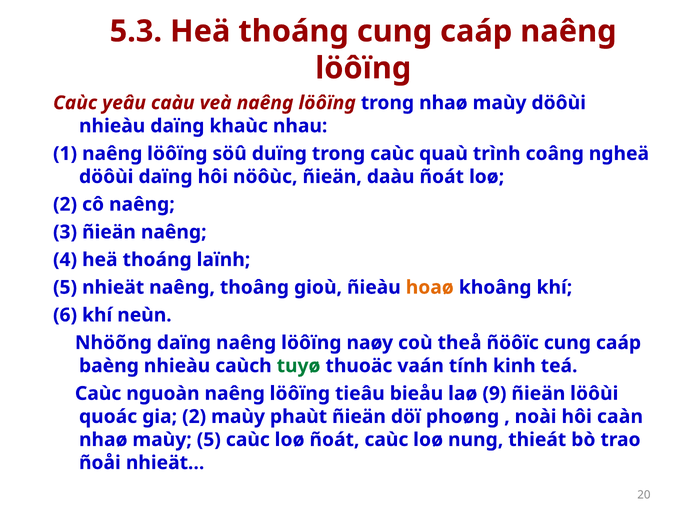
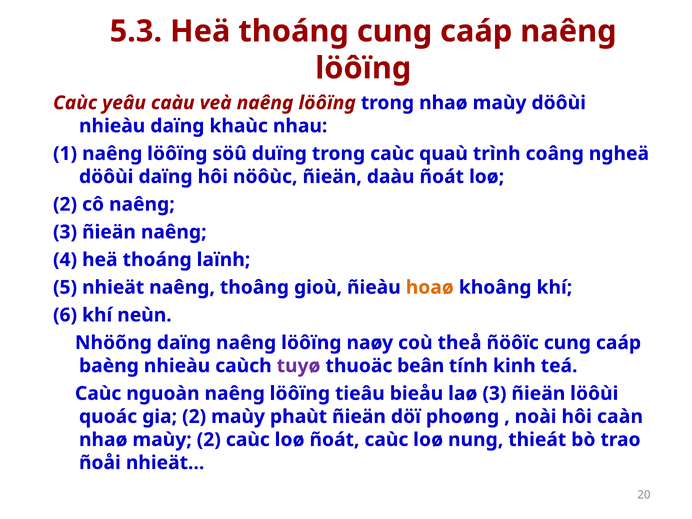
tuyø colour: green -> purple
vaán: vaán -> beân
laø 9: 9 -> 3
maùy 5: 5 -> 2
